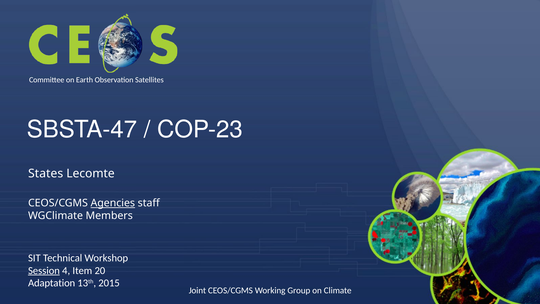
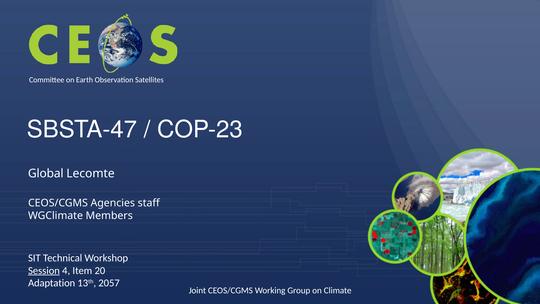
States: States -> Global
Agencies underline: present -> none
2015: 2015 -> 2057
